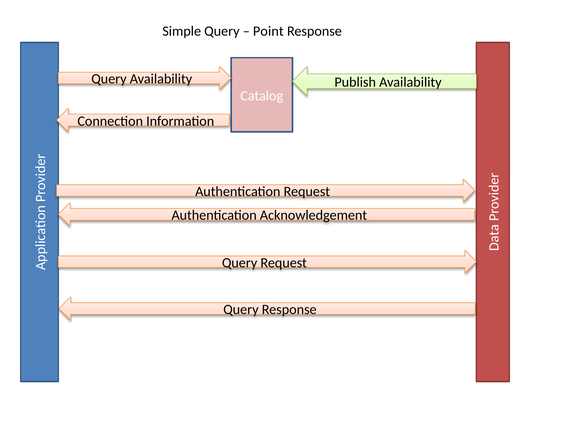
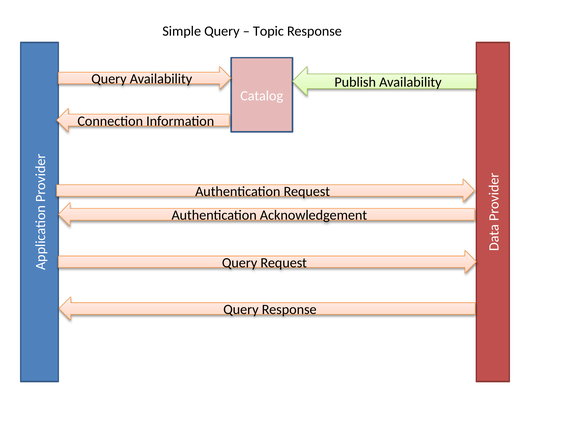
Point: Point -> Topic
